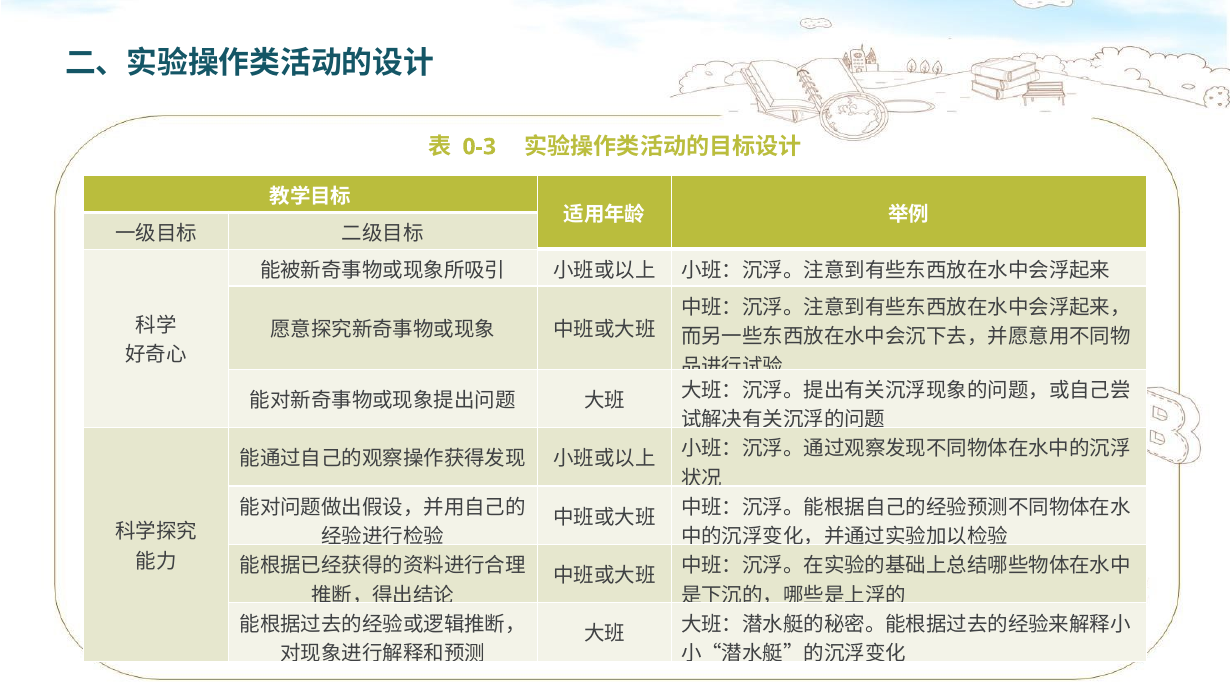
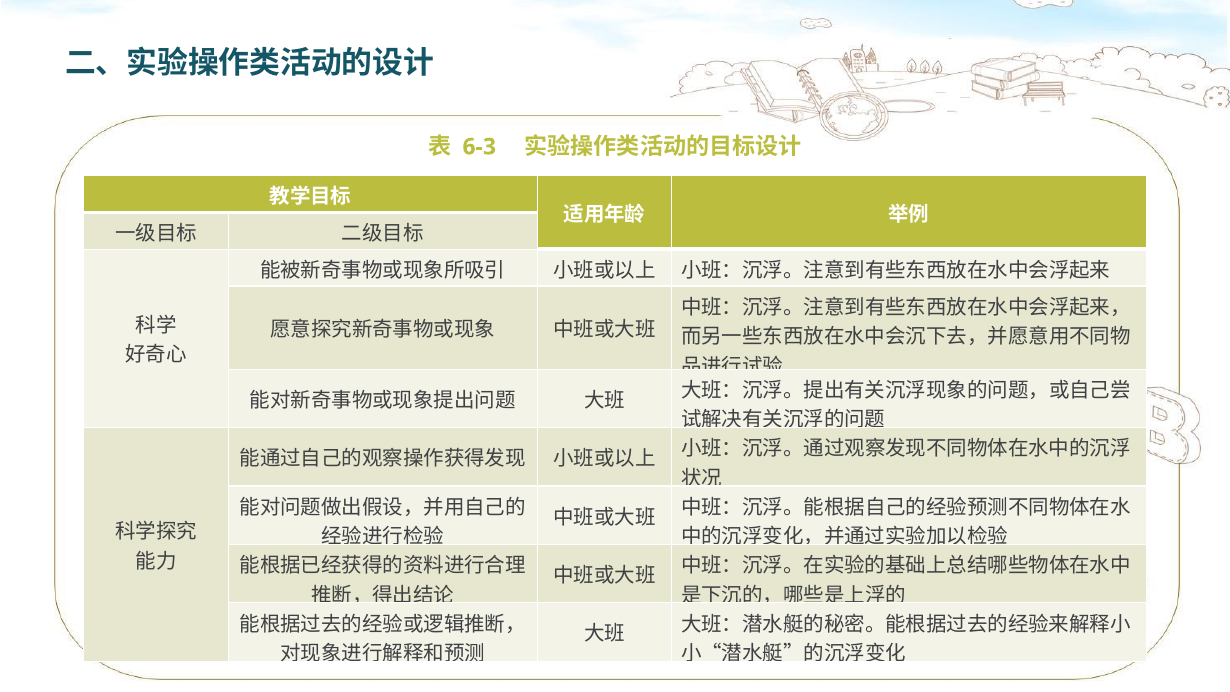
0-3: 0-3 -> 6-3
